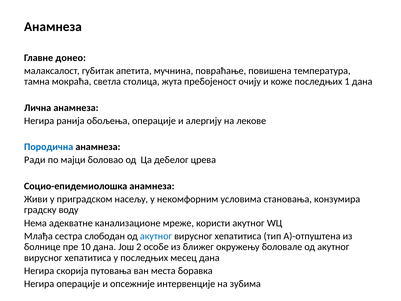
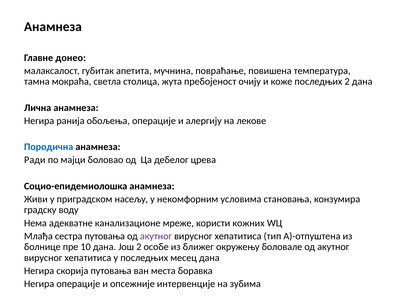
последњих 1: 1 -> 2
користи акутног: акутног -> кожних
сестра слободан: слободан -> путовања
акутног at (156, 236) colour: blue -> purple
